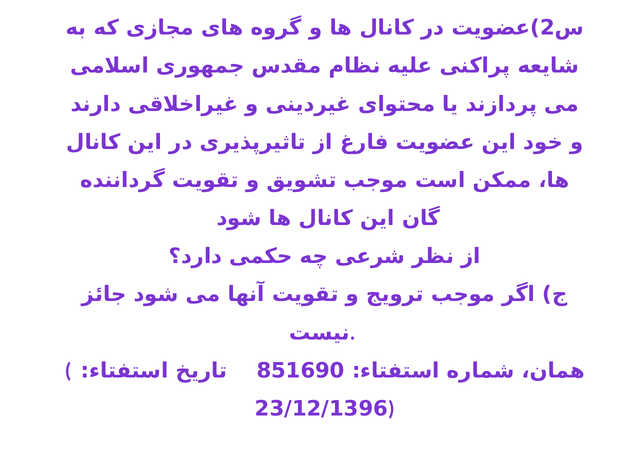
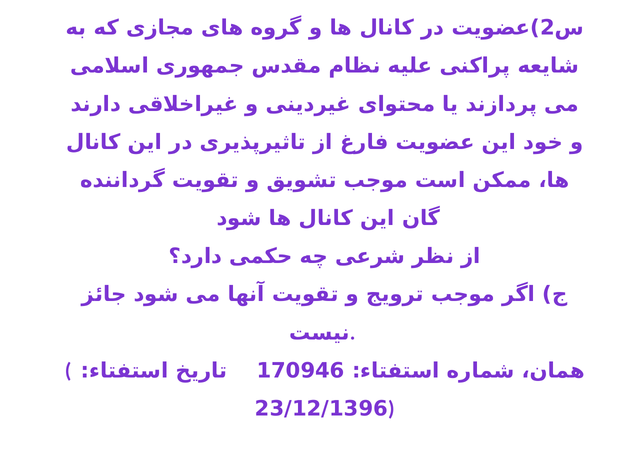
851690: 851690 -> 170946
